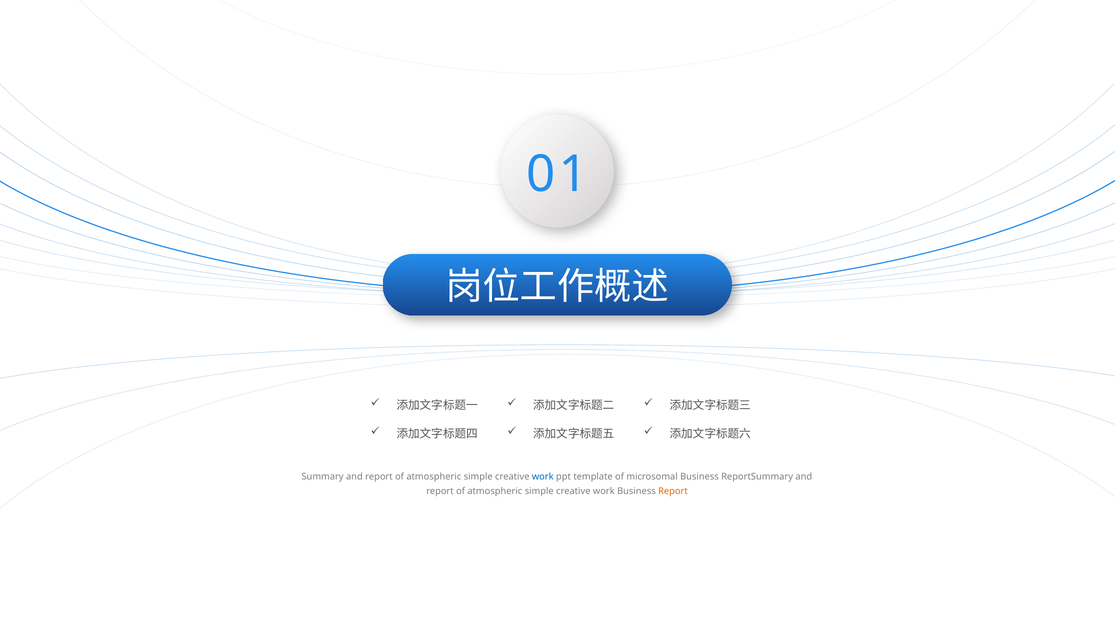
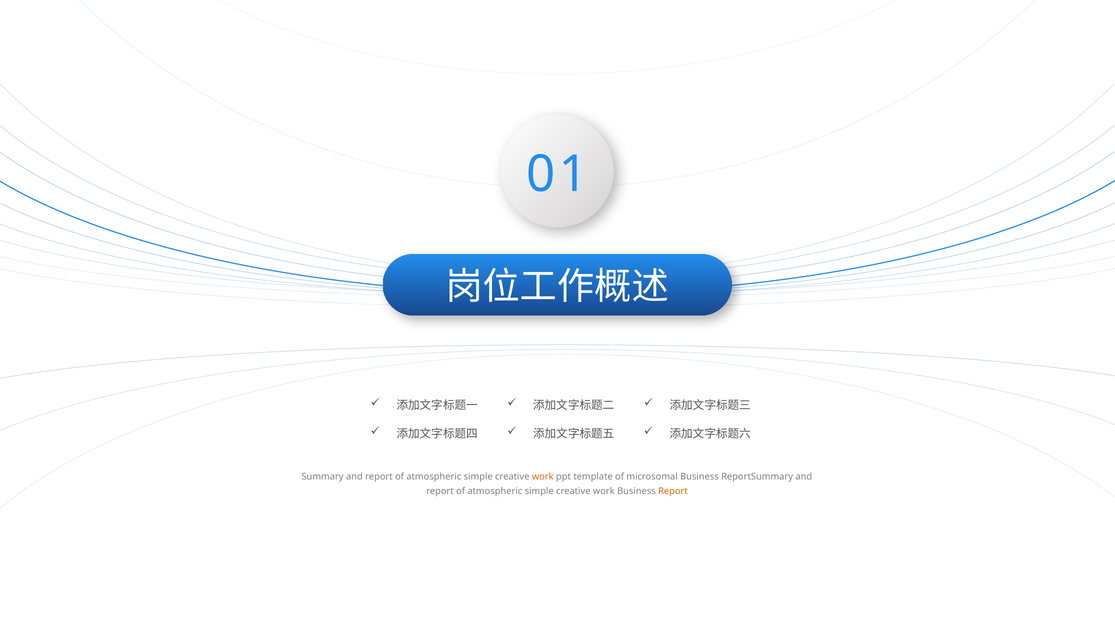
work at (543, 477) colour: blue -> orange
